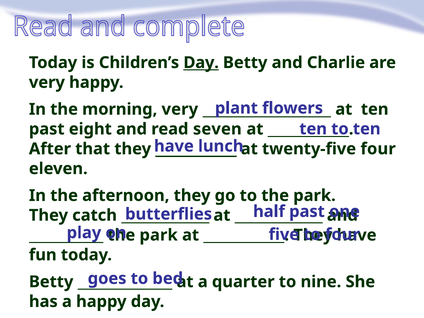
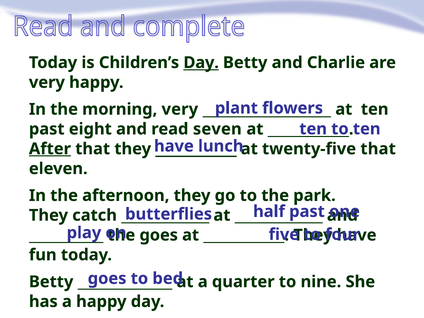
After underline: none -> present
twenty-five four: four -> that
park at (159, 235): park -> goes
